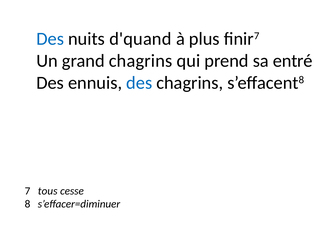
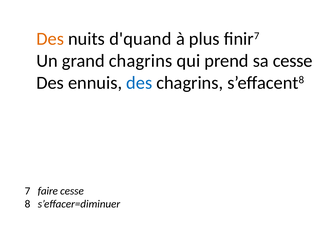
Des at (50, 39) colour: blue -> orange
sa entré: entré -> cesse
tous: tous -> faire
